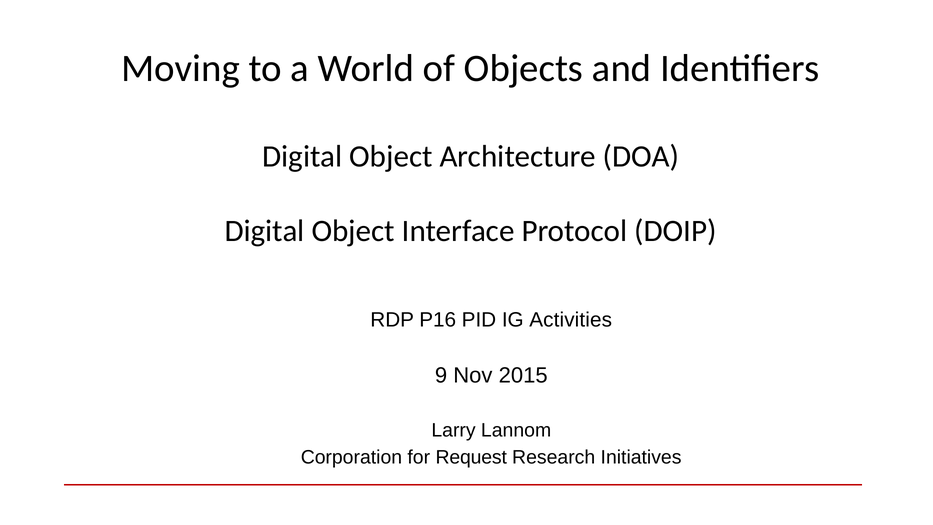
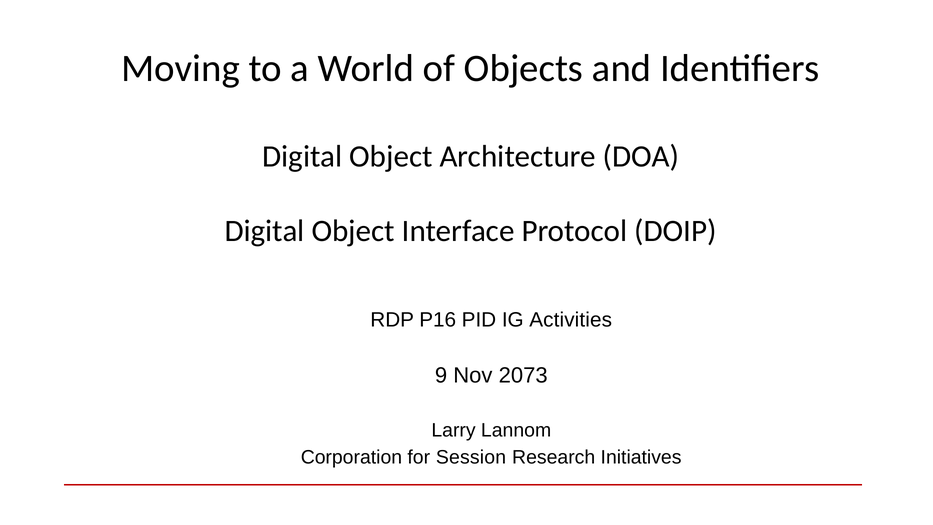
2015: 2015 -> 2073
Request: Request -> Session
